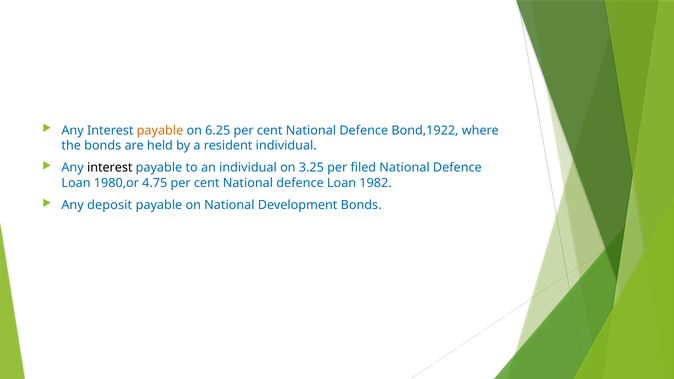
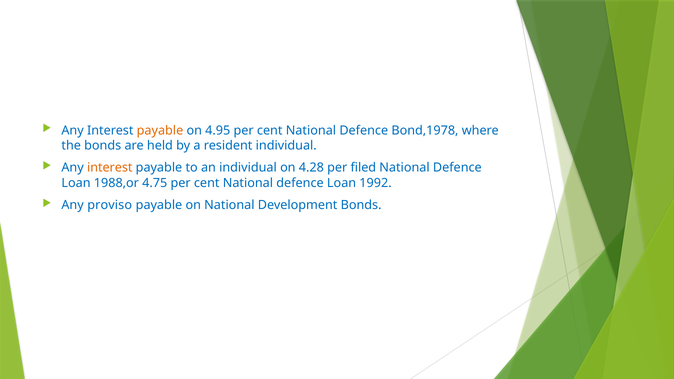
6.25: 6.25 -> 4.95
Bond,1922: Bond,1922 -> Bond,1978
interest at (110, 168) colour: black -> orange
3.25: 3.25 -> 4.28
1980,or: 1980,or -> 1988,or
1982: 1982 -> 1992
deposit: deposit -> proviso
